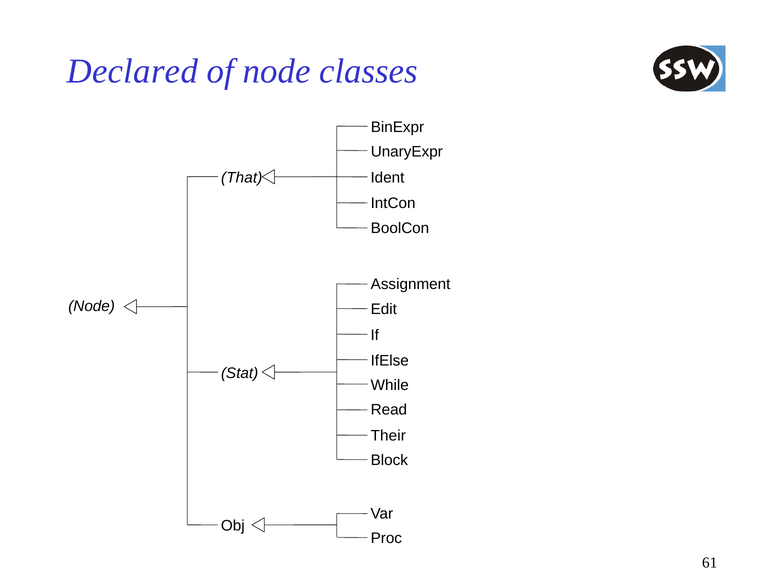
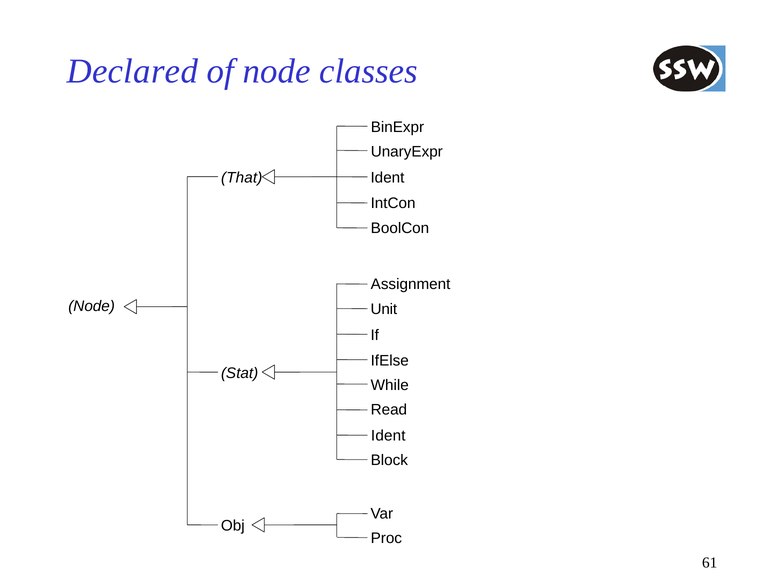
Edit: Edit -> Unit
Their at (388, 436): Their -> Ident
